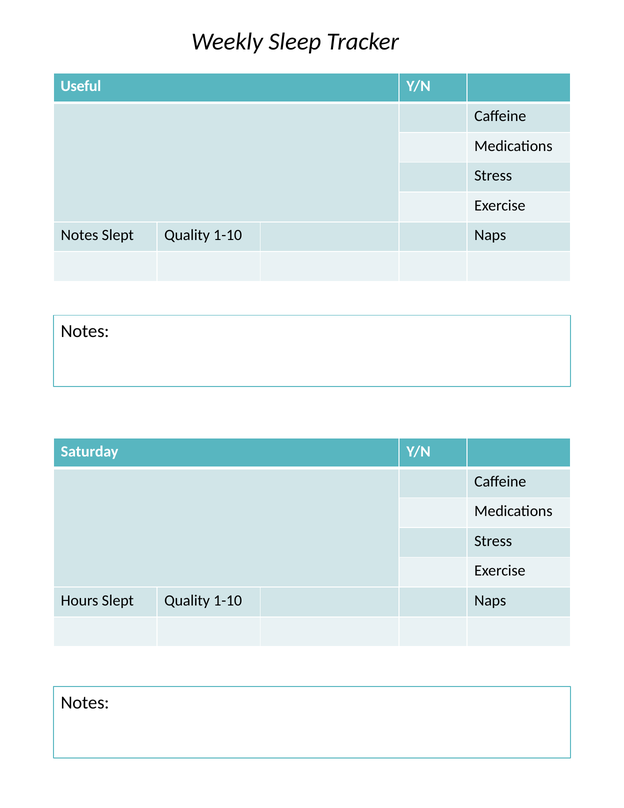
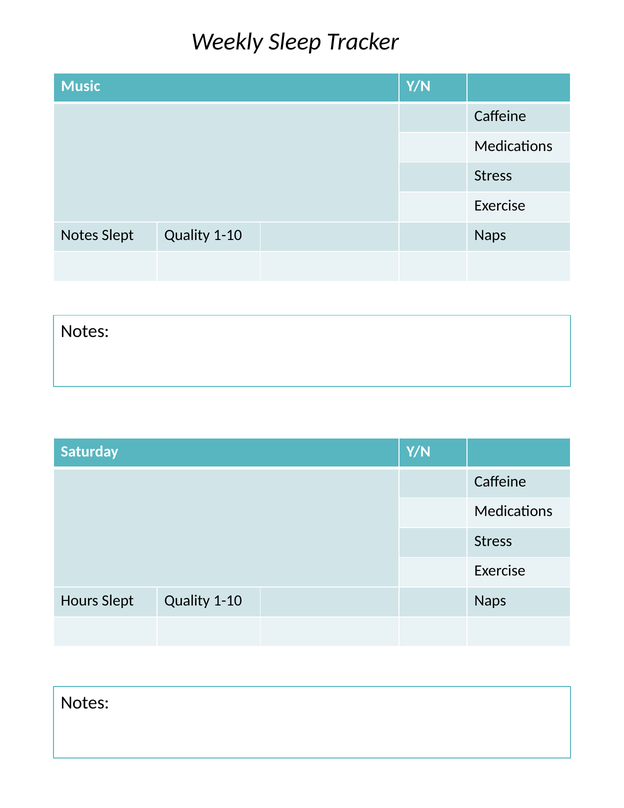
Useful: Useful -> Music
